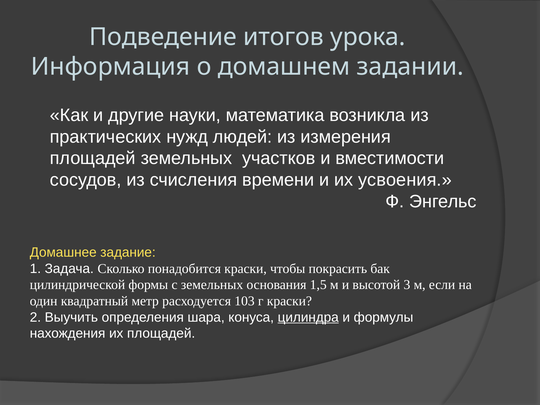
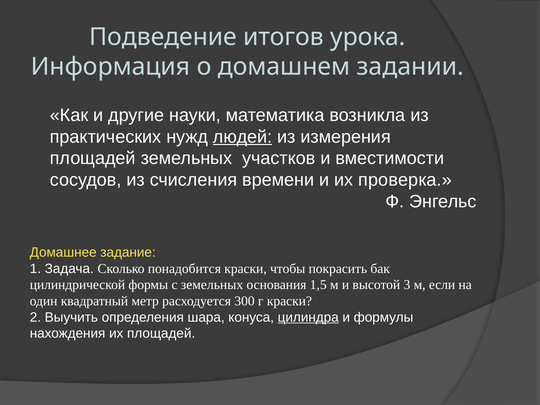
людей underline: none -> present
усвоения: усвоения -> проверка
103: 103 -> 300
